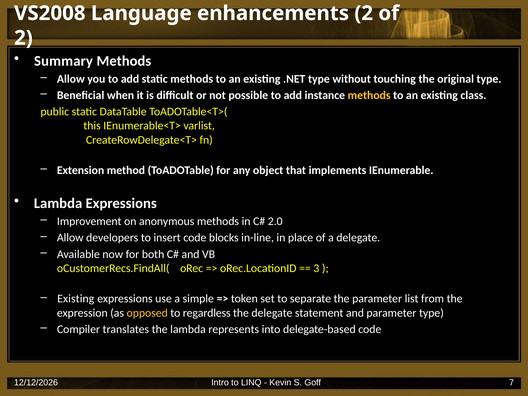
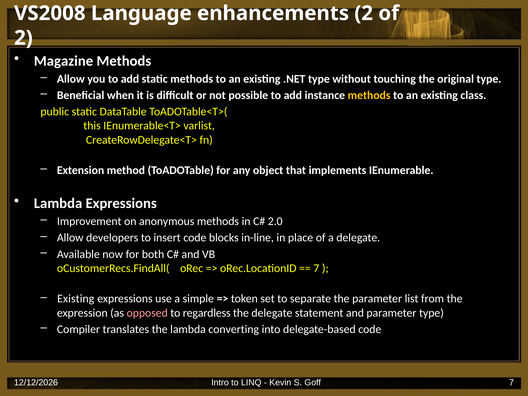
Summary: Summary -> Magazine
3 at (316, 268): 3 -> 7
opposed colour: yellow -> pink
represents: represents -> converting
